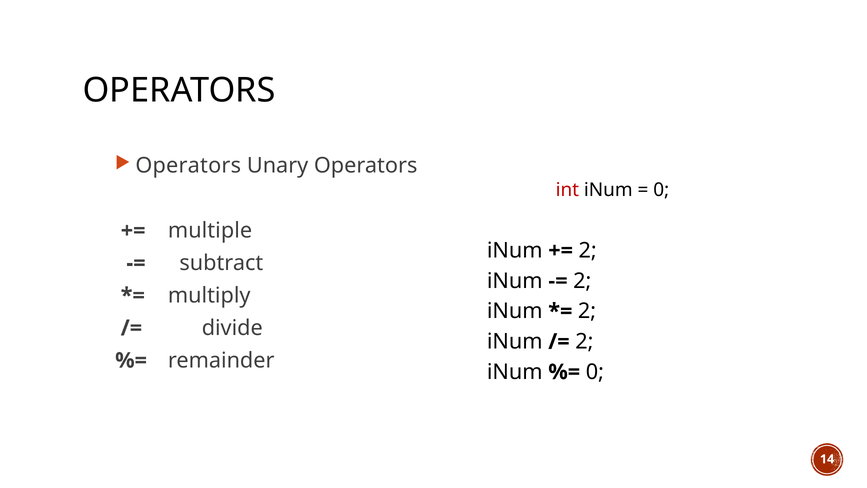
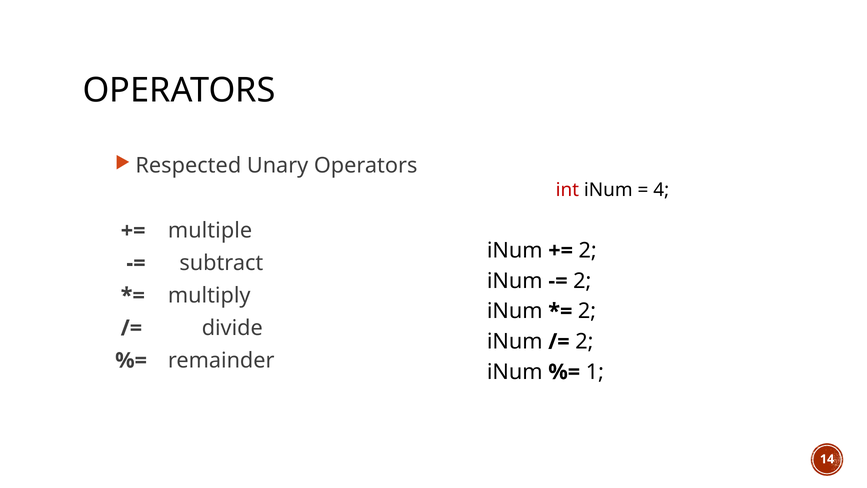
Operators at (188, 166): Operators -> Respected
0 at (661, 190): 0 -> 4
0 at (595, 372): 0 -> 1
